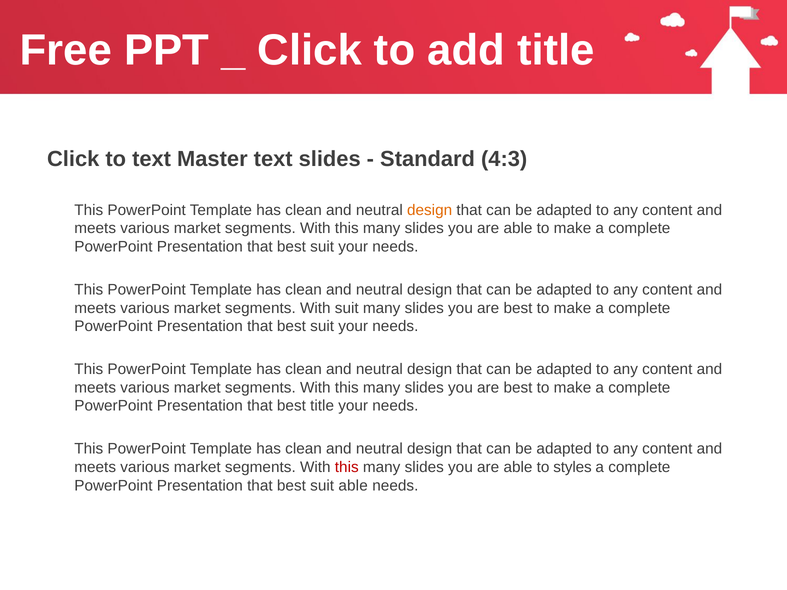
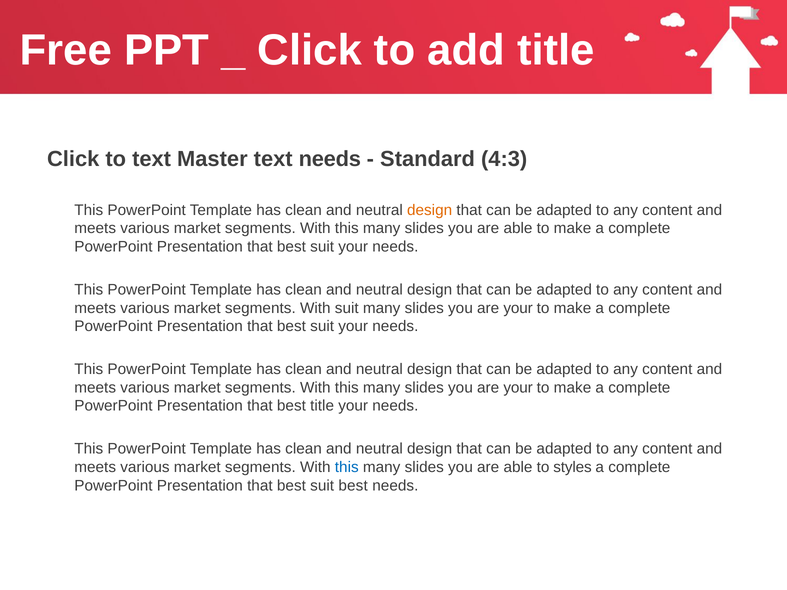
text slides: slides -> needs
best at (518, 308): best -> your
best at (518, 388): best -> your
this at (347, 467) colour: red -> blue
suit able: able -> best
